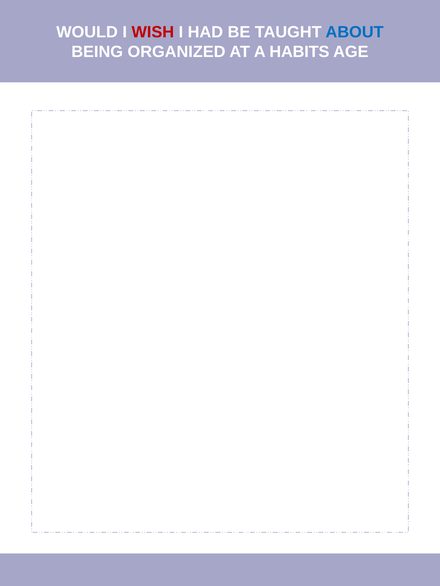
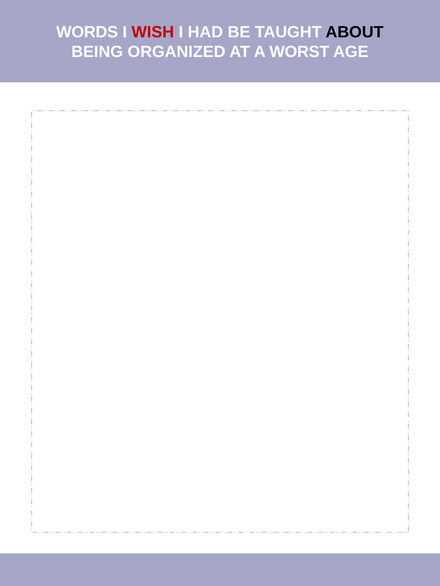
WOULD: WOULD -> WORDS
ABOUT colour: blue -> black
HABITS: HABITS -> WORST
